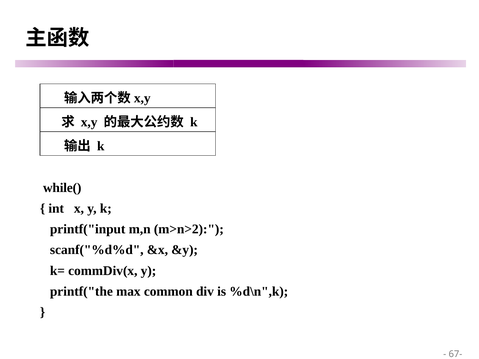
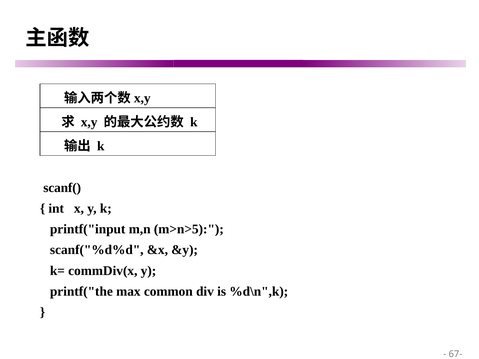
while(: while( -> scanf(
m>n>2: m>n>2 -> m>n>5
